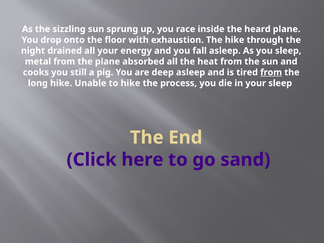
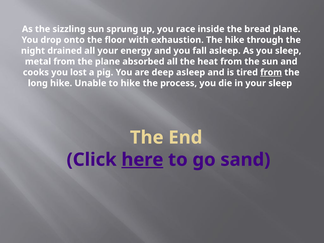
heard: heard -> bread
still: still -> lost
here underline: none -> present
